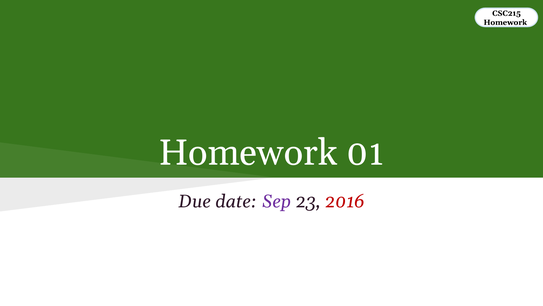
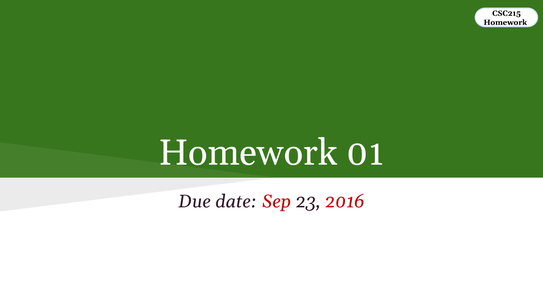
Sep colour: purple -> red
